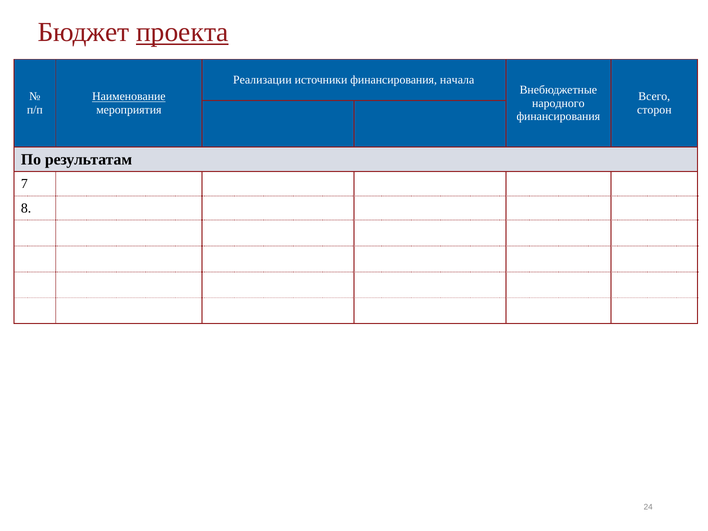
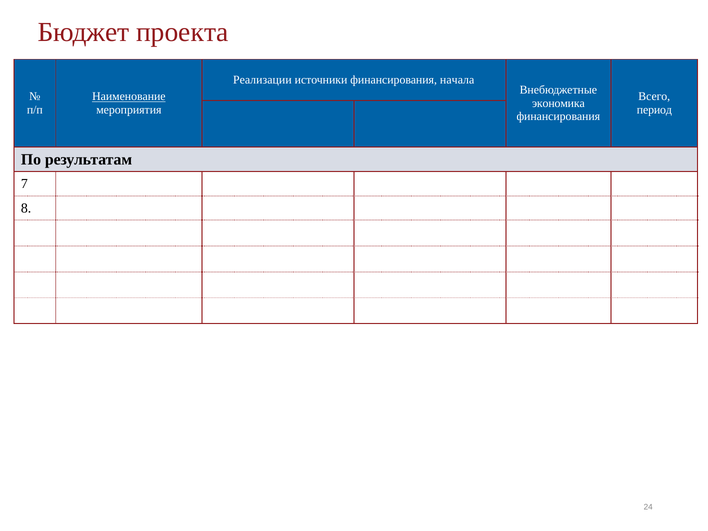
проекта underline: present -> none
народного: народного -> экономика
сторон: сторон -> период
